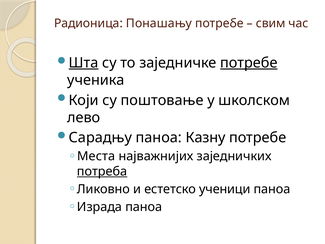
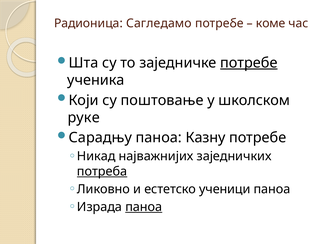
Понашању: Понашању -> Сагледамо
свим: свим -> коме
Шта underline: present -> none
лево: лево -> руке
Места: Места -> Никад
паноа at (144, 207) underline: none -> present
